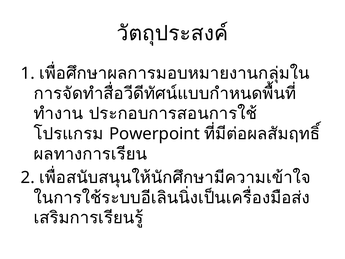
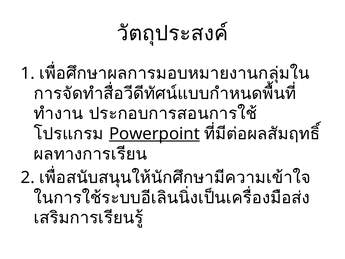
Powerpoint underline: none -> present
